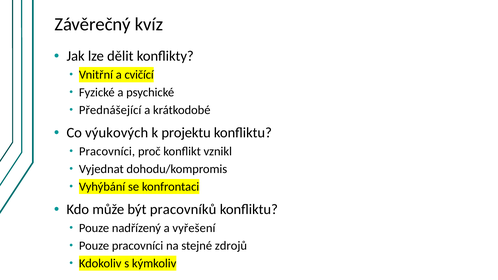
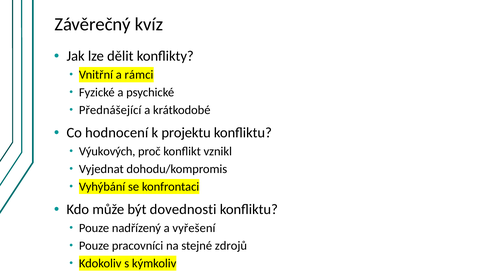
cvičící: cvičící -> rámci
výukových: výukových -> hodnocení
Pracovníci at (107, 152): Pracovníci -> Výukových
pracovníků: pracovníků -> dovednosti
